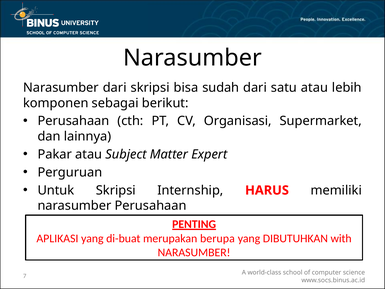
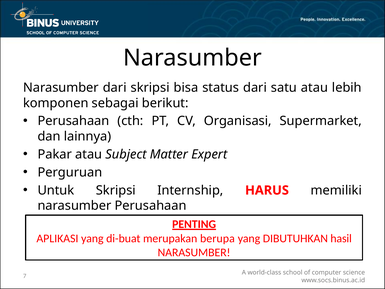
sudah: sudah -> status
with: with -> hasil
